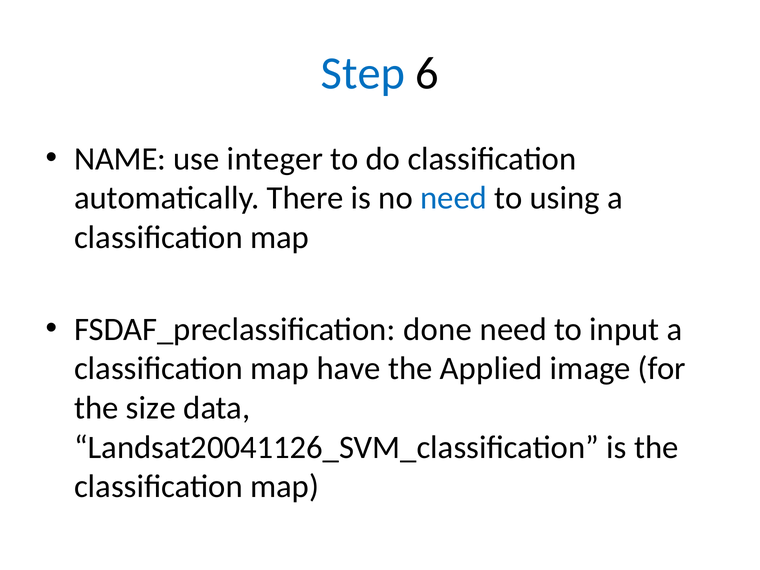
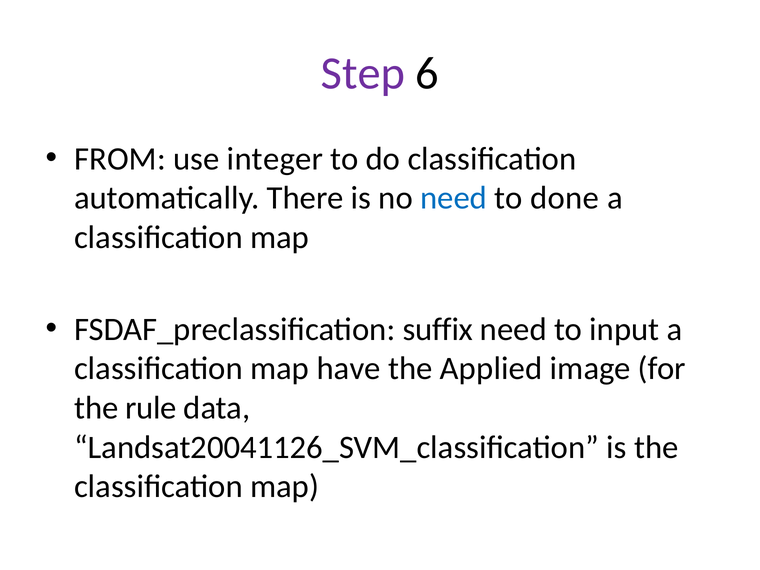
Step colour: blue -> purple
NAME: NAME -> FROM
using: using -> done
done: done -> suffix
size: size -> rule
